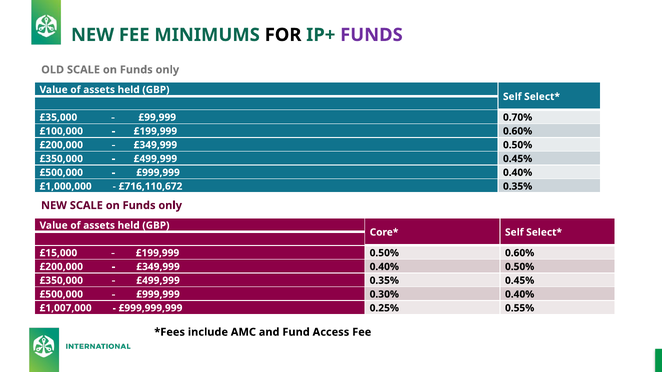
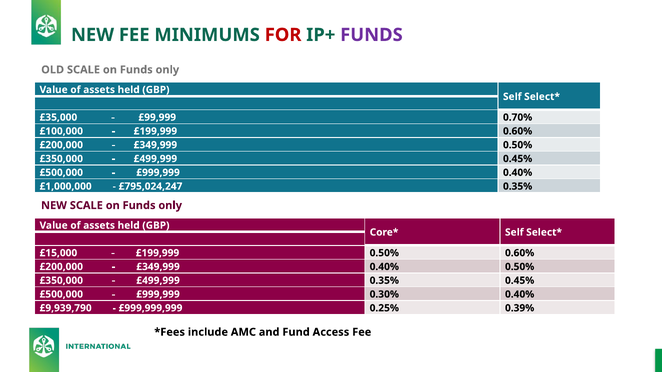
FOR colour: black -> red
£716,110,672: £716,110,672 -> £795,024,247
£1,007,000: £1,007,000 -> £9,939,790
0.55%: 0.55% -> 0.39%
